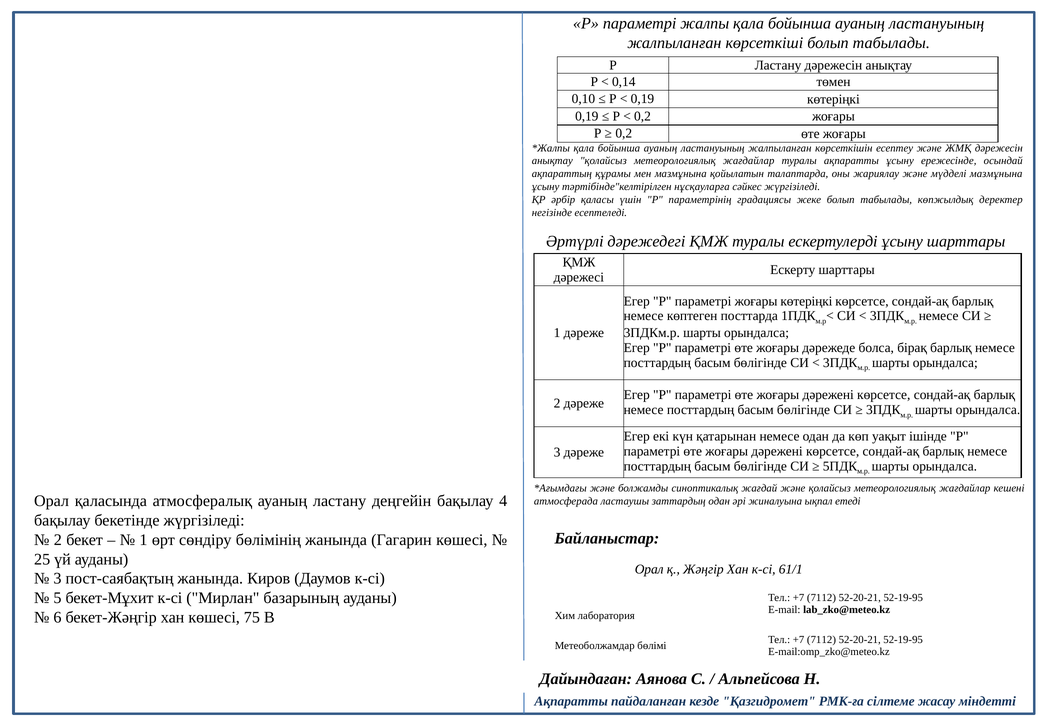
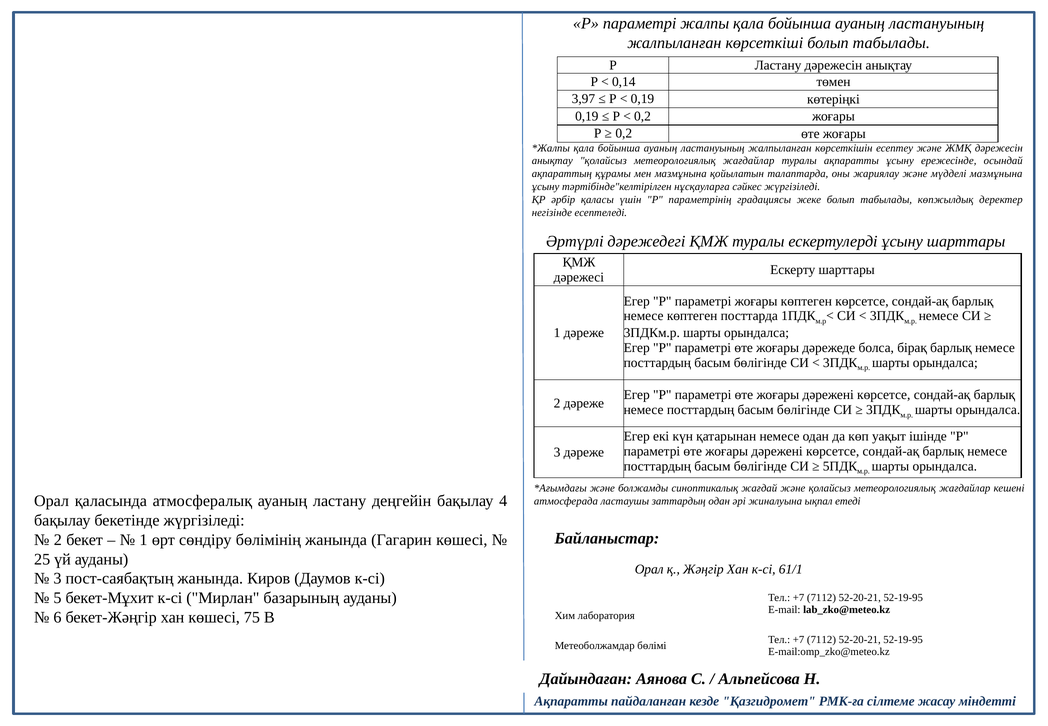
0,10: 0,10 -> 3,97
жоғары көтеріңкі: көтеріңкі -> көптеген
